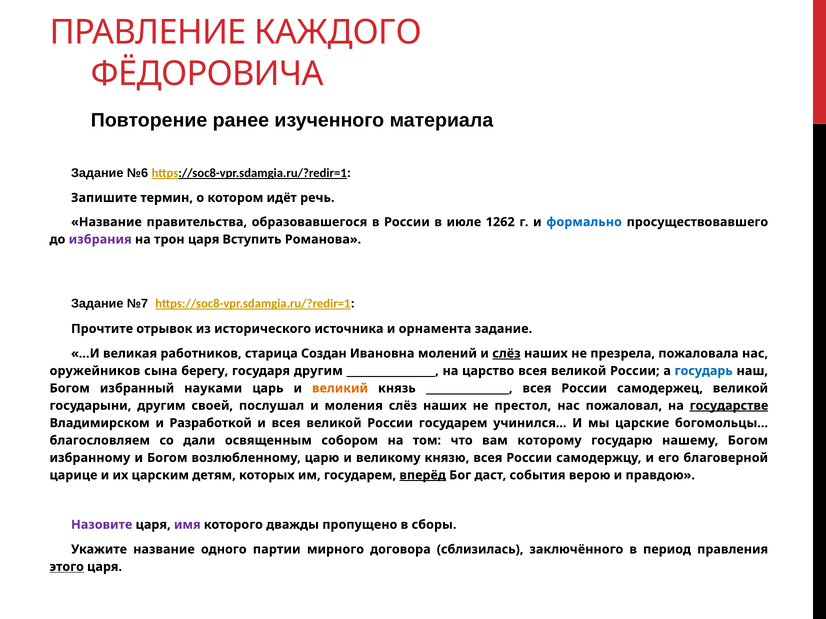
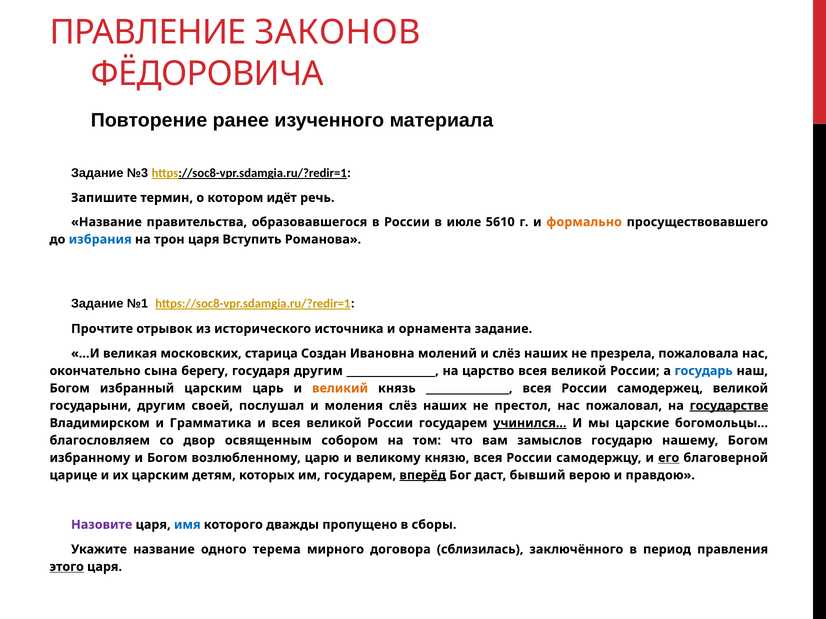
КАЖДОГО: КАЖДОГО -> ЗАКОНОВ
№6: №6 -> №3
1262: 1262 -> 5610
формально colour: blue -> orange
избрания colour: purple -> blue
№7: №7 -> №1
работников: работников -> московских
слёз at (506, 354) underline: present -> none
оружейников: оружейников -> окончательно
избранный науками: науками -> царским
Разработкой: Разработкой -> Грамматика
учинился underline: none -> present
дали: дали -> двор
которому: которому -> замыслов
его underline: none -> present
события: события -> бывший
имя colour: purple -> blue
партии: партии -> терема
